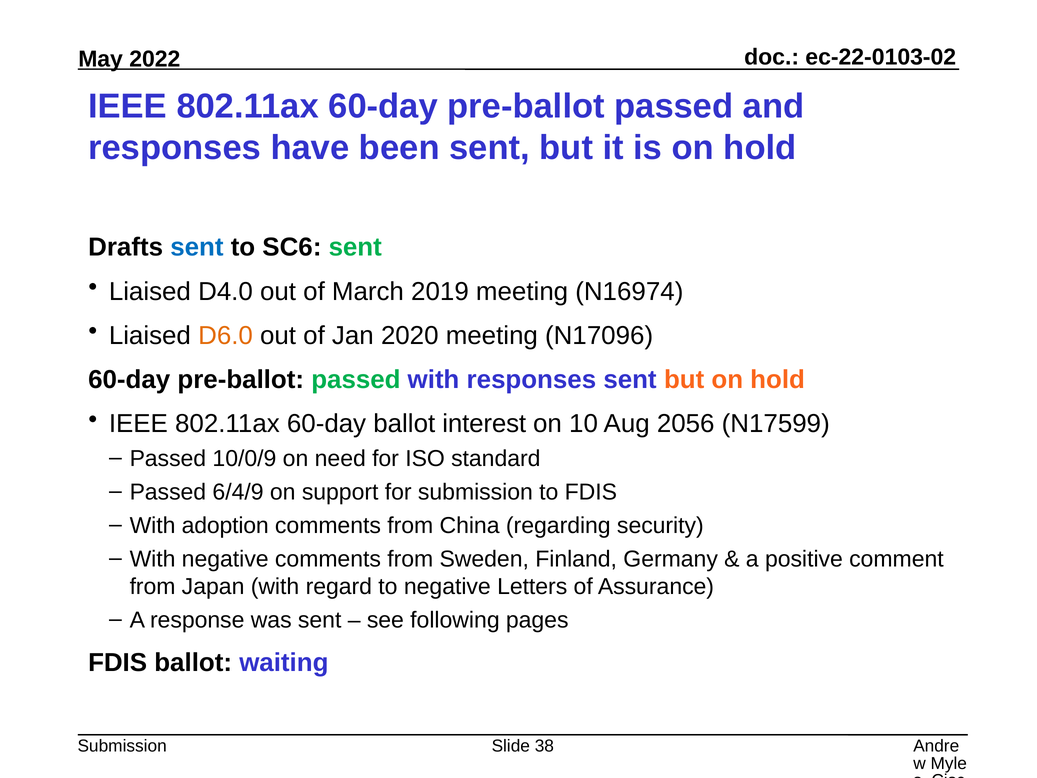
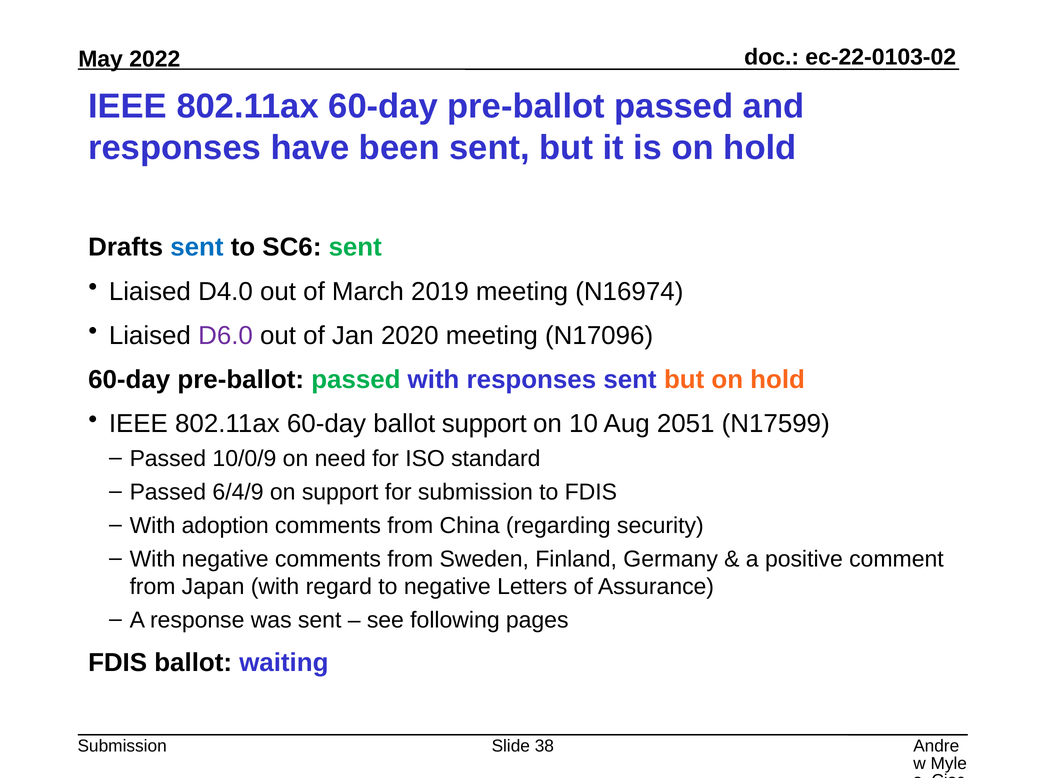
D6.0 colour: orange -> purple
ballot interest: interest -> support
2056: 2056 -> 2051
